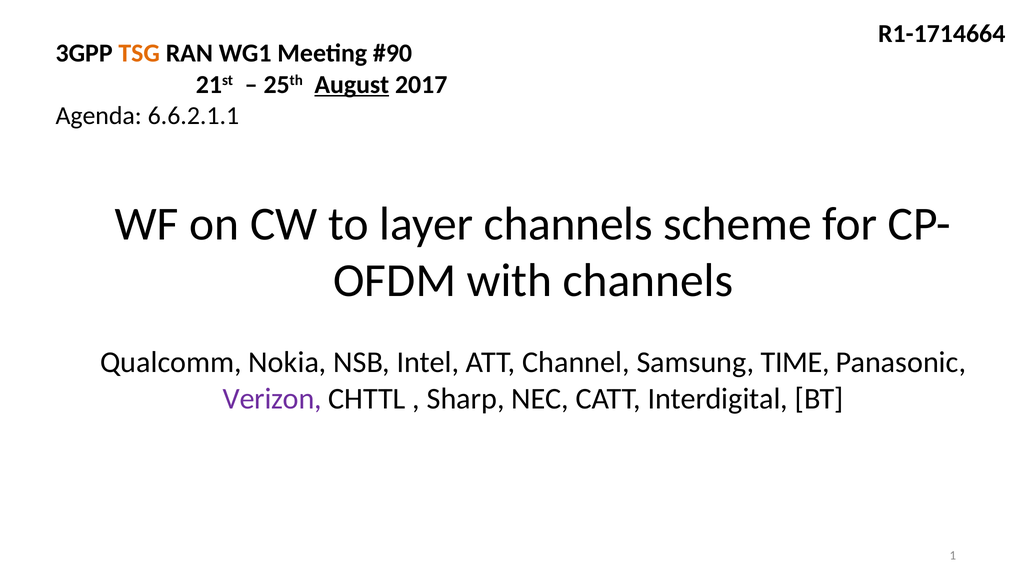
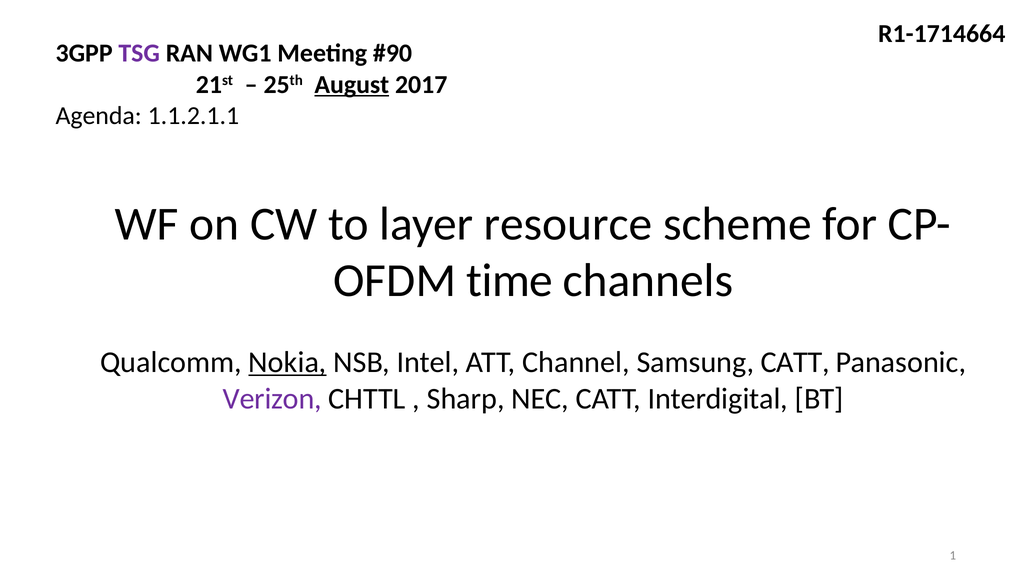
TSG colour: orange -> purple
6.6.2.1.1: 6.6.2.1.1 -> 1.1.2.1.1
layer channels: channels -> resource
with: with -> time
Nokia underline: none -> present
Samsung TIME: TIME -> CATT
